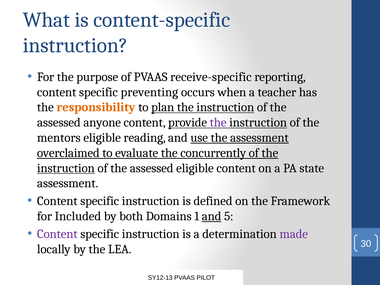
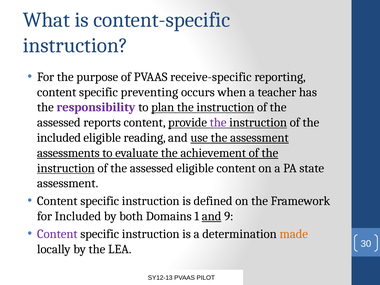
responsibility colour: orange -> purple
anyone: anyone -> reports
mentors at (59, 138): mentors -> included
overclaimed: overclaimed -> assessments
concurrently: concurrently -> achievement
5: 5 -> 9
made colour: purple -> orange
